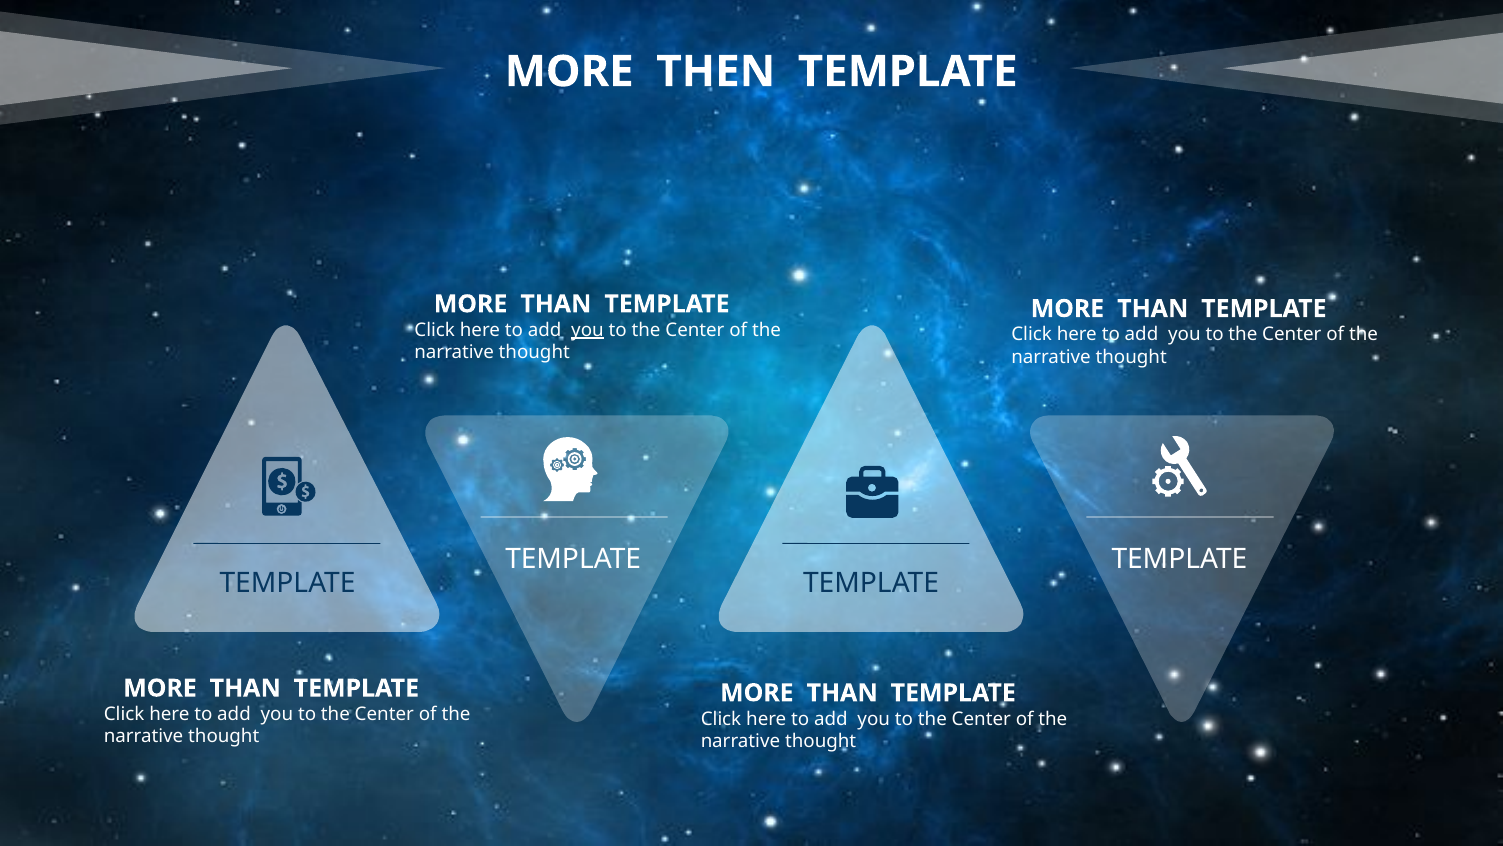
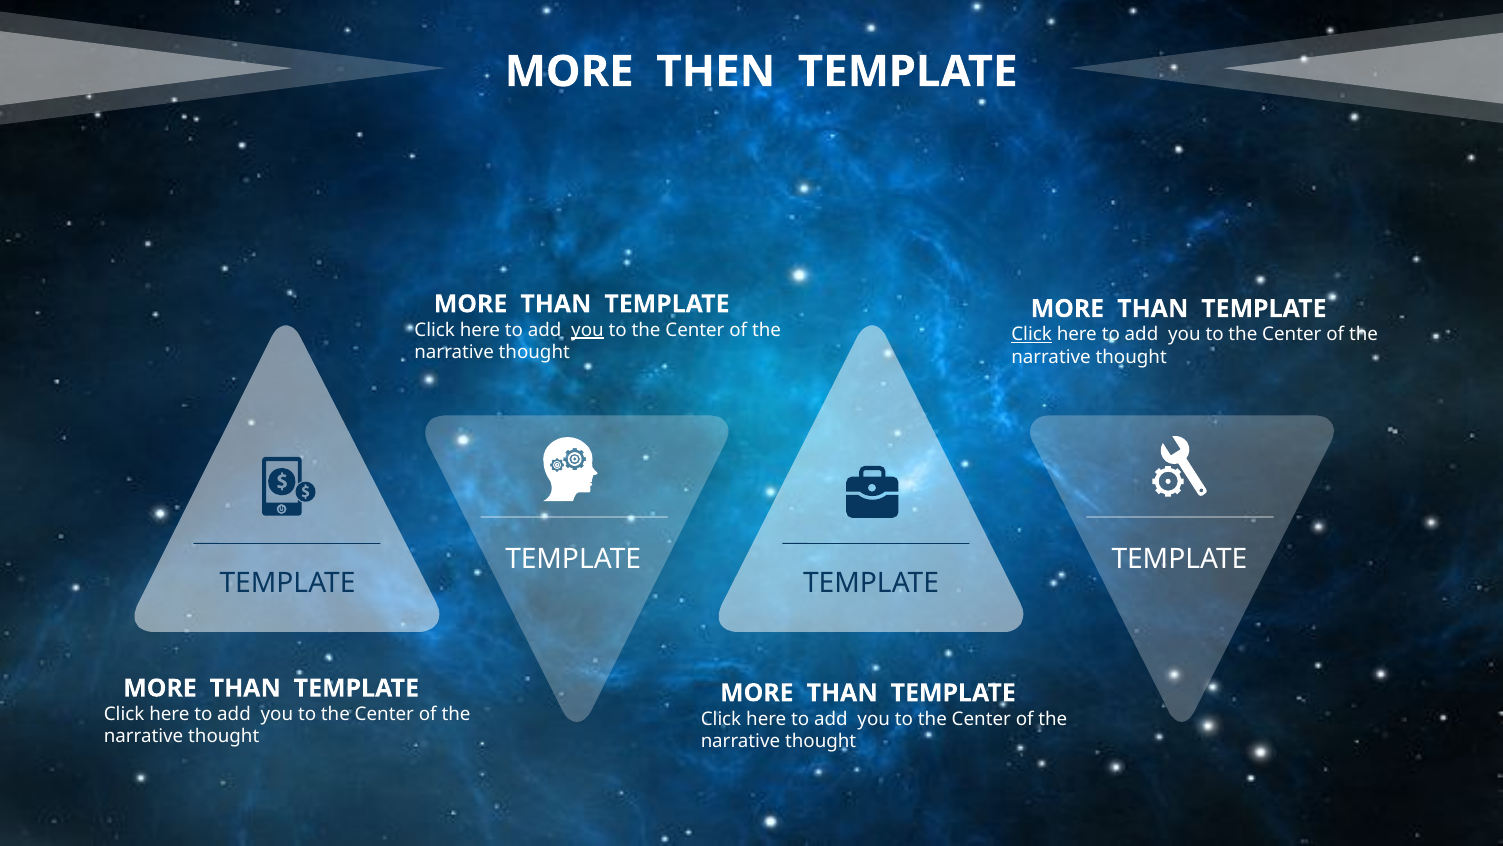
Click at (1032, 334) underline: none -> present
